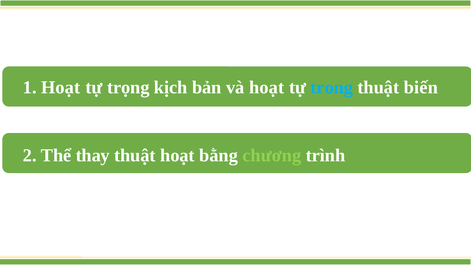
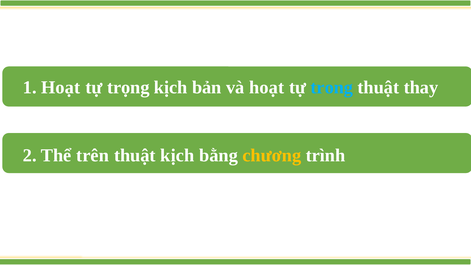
biến: biến -> thay
thay: thay -> trên
thuật hoạt: hoạt -> kịch
chương colour: light green -> yellow
